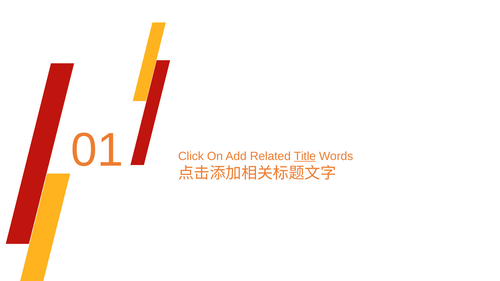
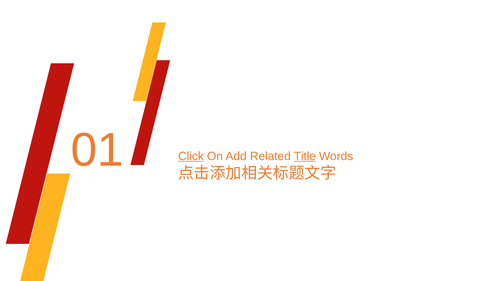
Click underline: none -> present
